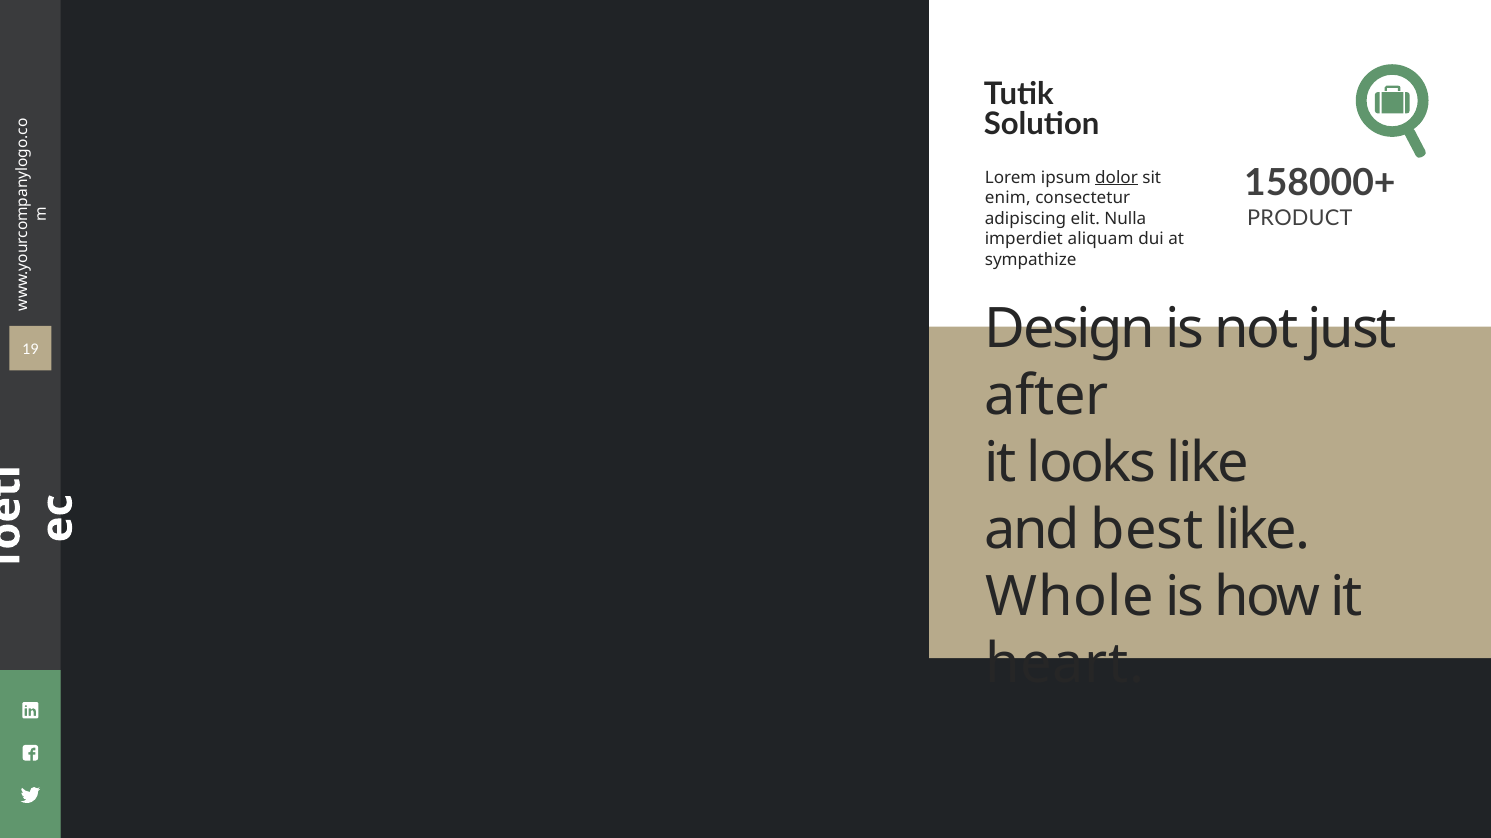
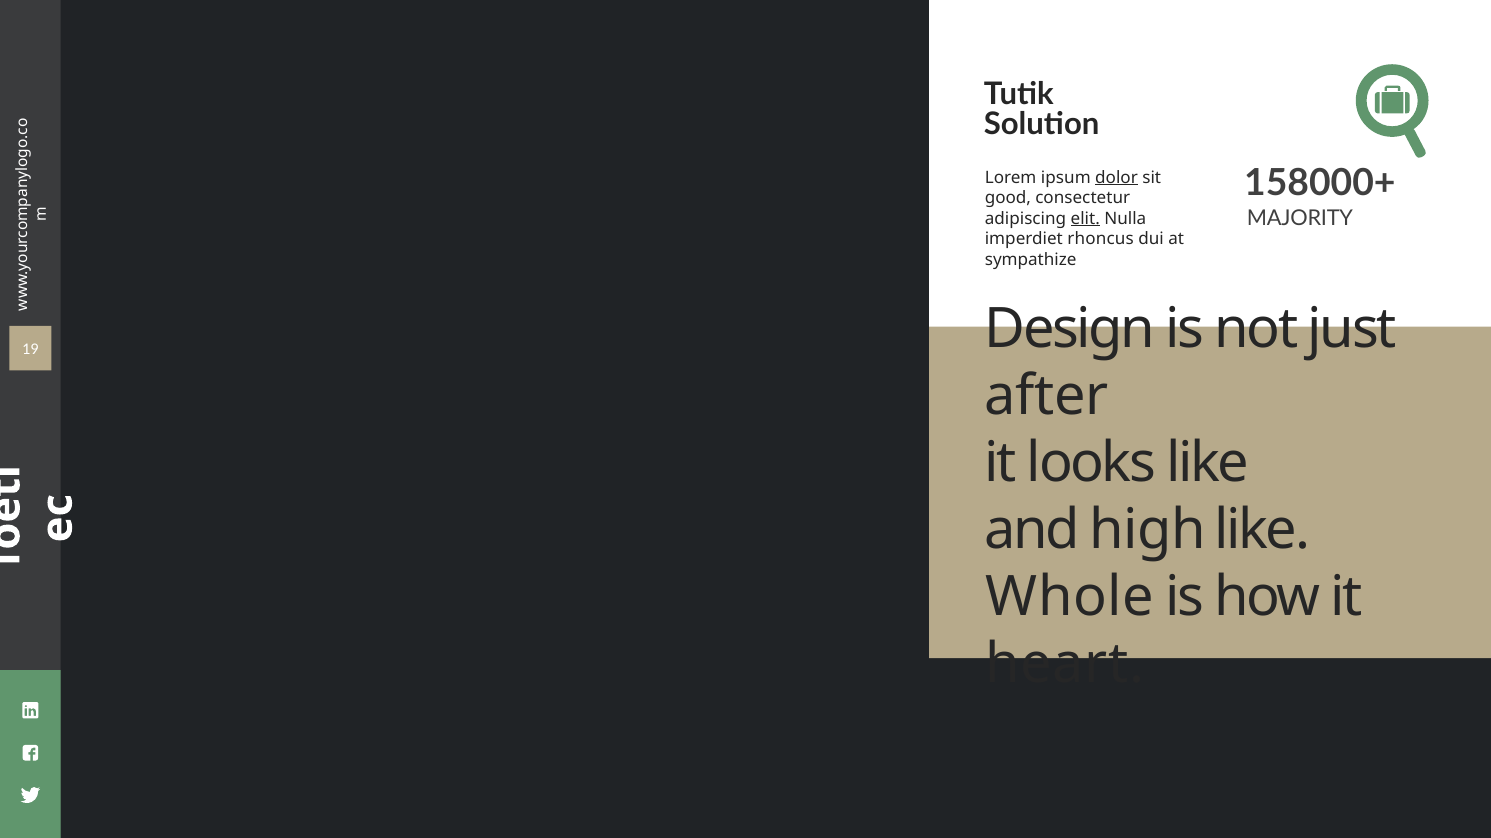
enim: enim -> good
PRODUCT: PRODUCT -> MAJORITY
elit underline: none -> present
aliquam: aliquam -> rhoncus
best: best -> high
